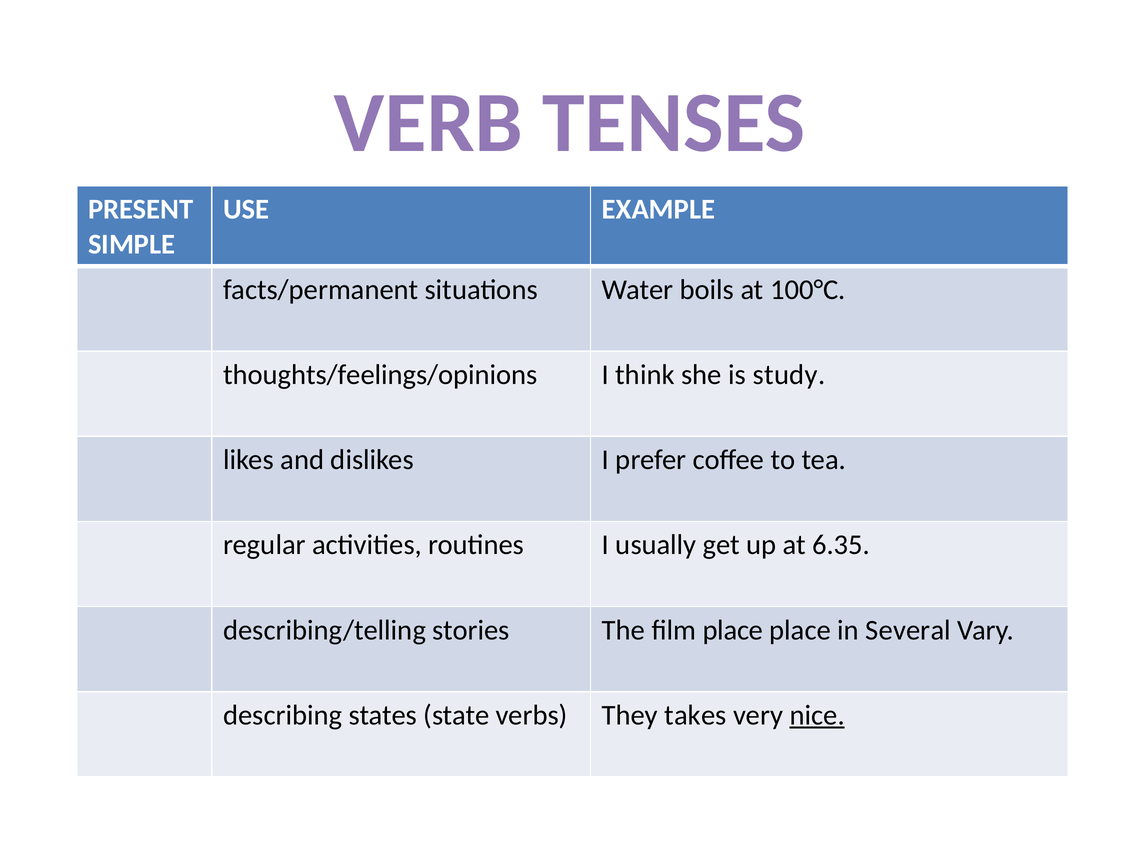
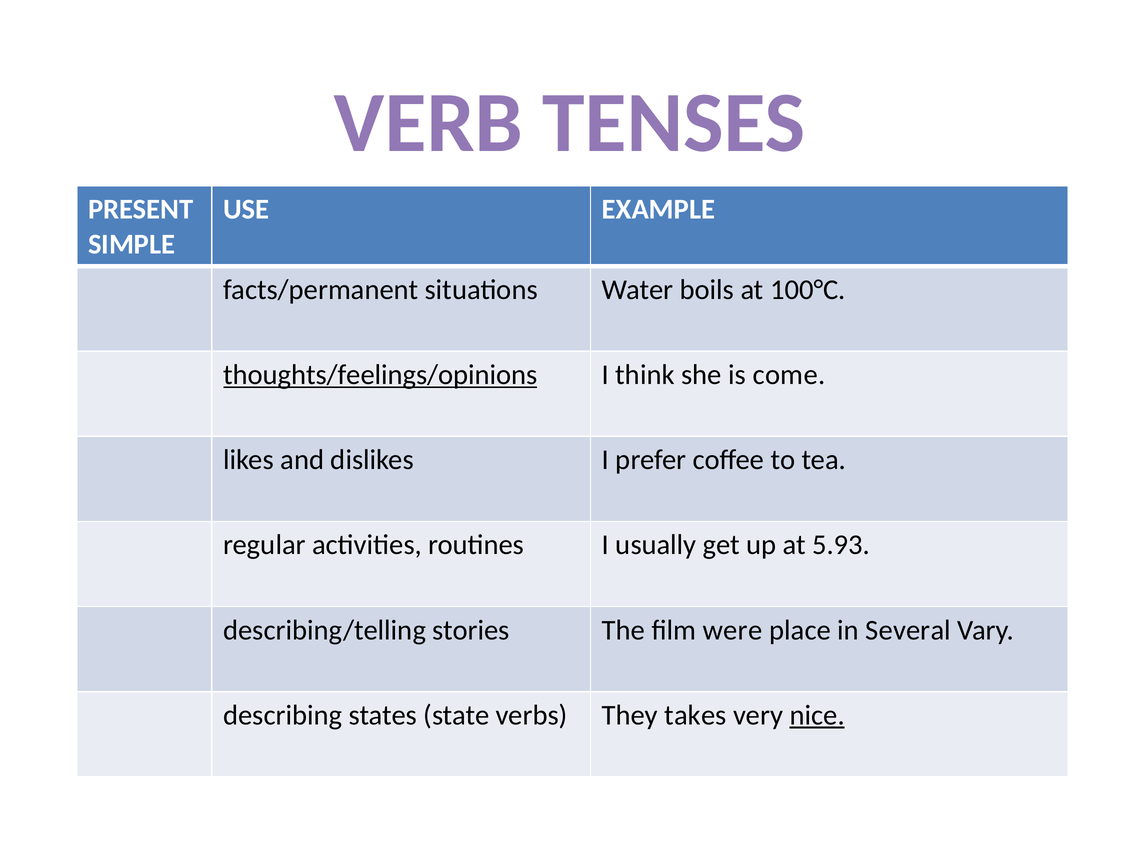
thoughts/feelings/opinions underline: none -> present
study: study -> come
6.35: 6.35 -> 5.93
film place: place -> were
